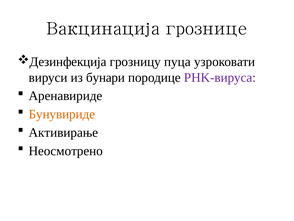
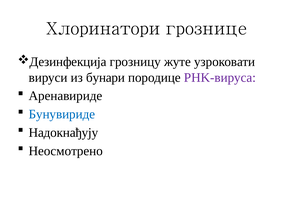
Вакцинација: Вакцинација -> Хлоринатори
пуца: пуца -> жуте
Бунyвириде colour: orange -> blue
Активирање: Активирање -> Надокнађују
